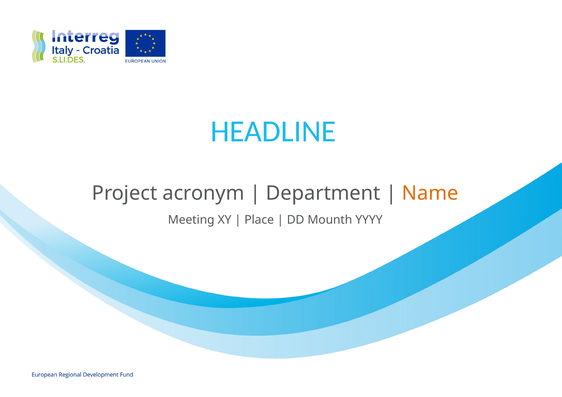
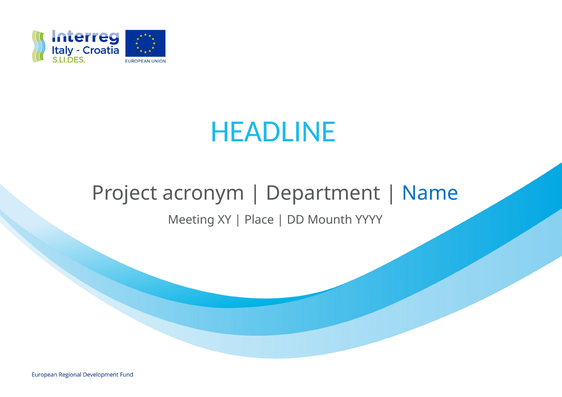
Name colour: orange -> blue
